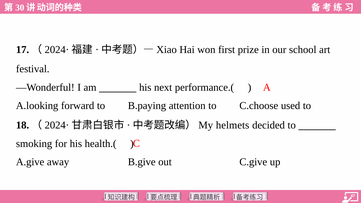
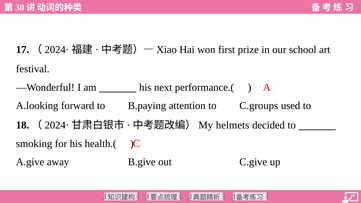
C.choose: C.choose -> C.groups
